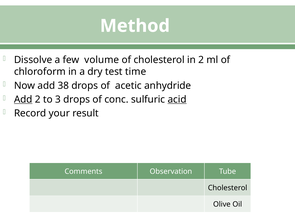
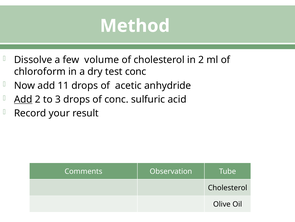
test time: time -> conc
38: 38 -> 11
acid underline: present -> none
